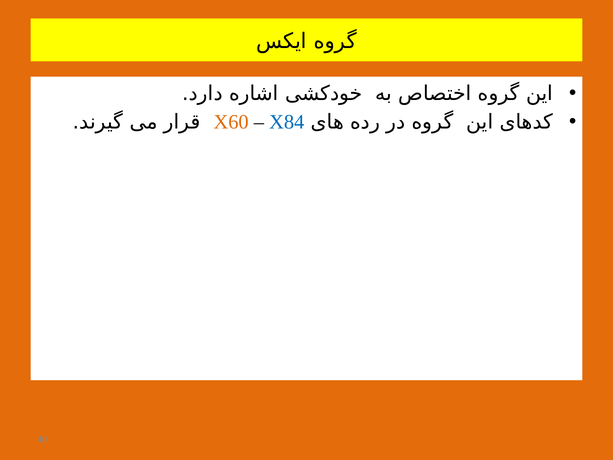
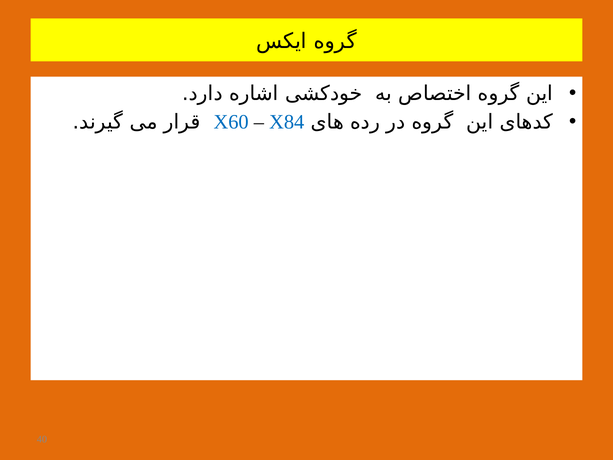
X60 colour: orange -> blue
